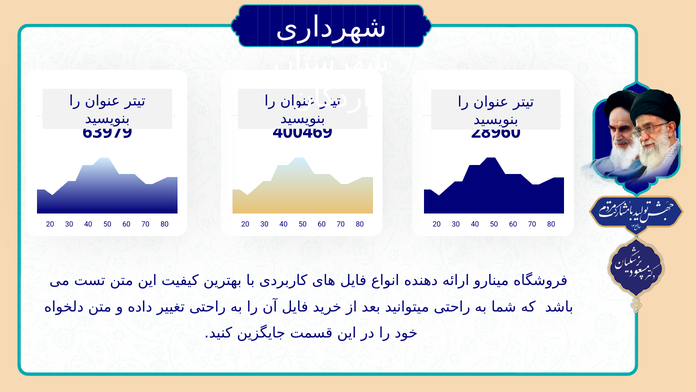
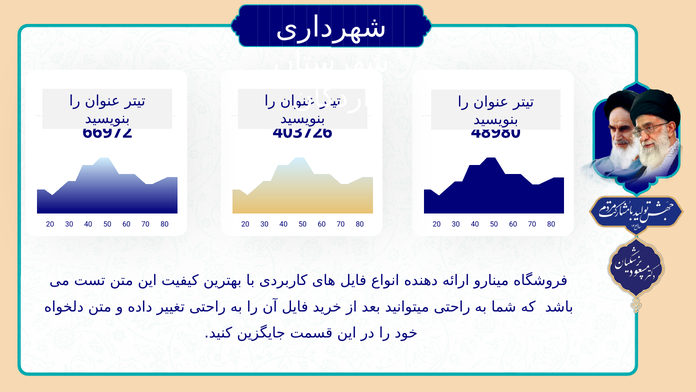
63979: 63979 -> 66972
400469: 400469 -> 403726
28960: 28960 -> 48980
